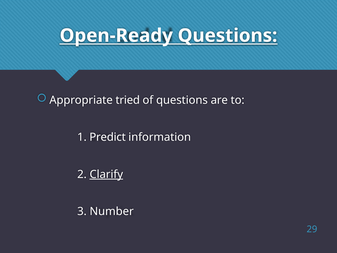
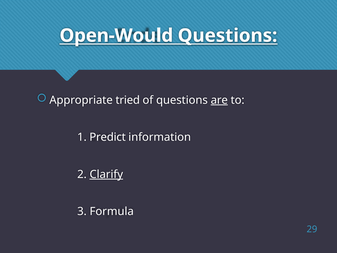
Open-Ready: Open-Ready -> Open-Would
are underline: none -> present
Number: Number -> Formula
